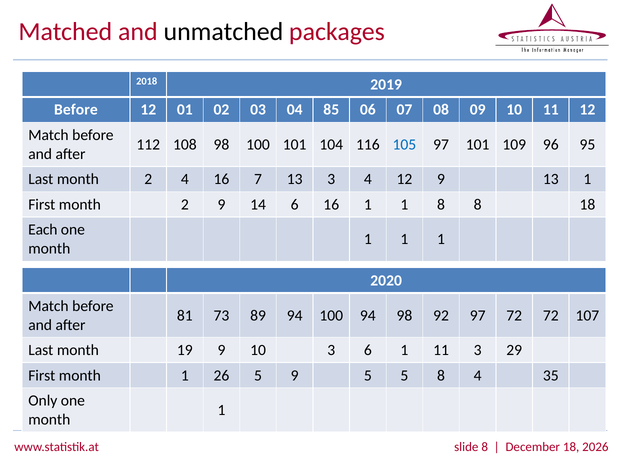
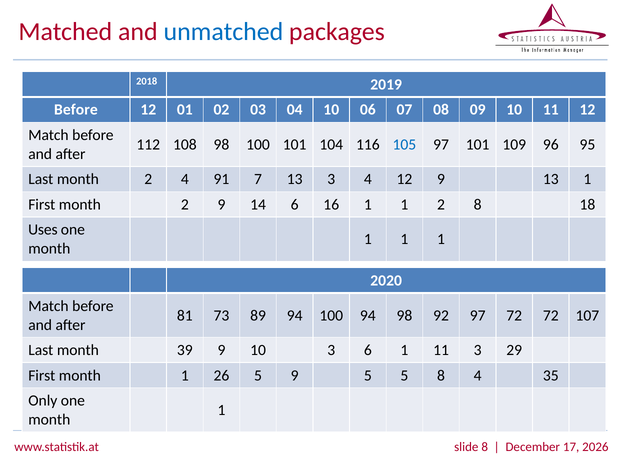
unmatched colour: black -> blue
04 85: 85 -> 10
4 16: 16 -> 91
1 8: 8 -> 2
Each: Each -> Uses
19: 19 -> 39
18 at (571, 447): 18 -> 17
